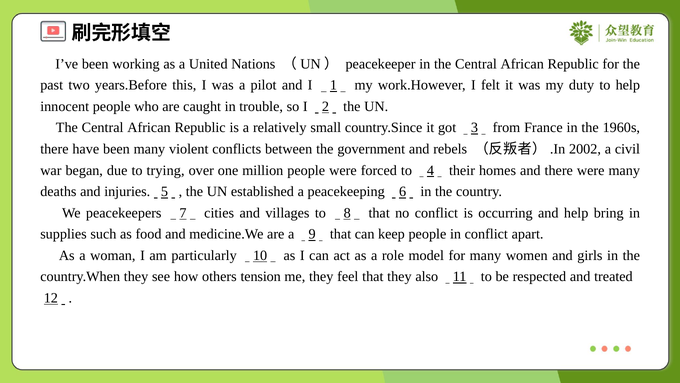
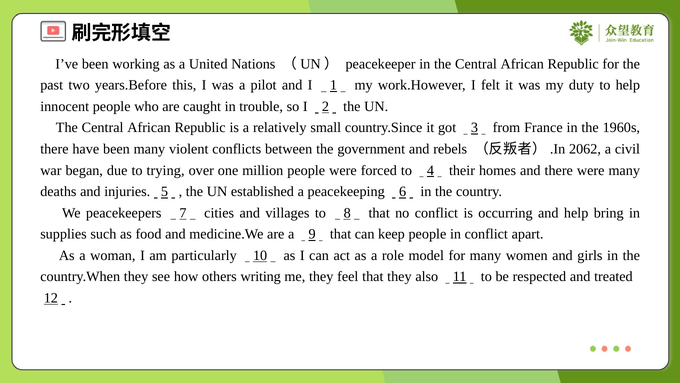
2002: 2002 -> 2062
tension: tension -> writing
